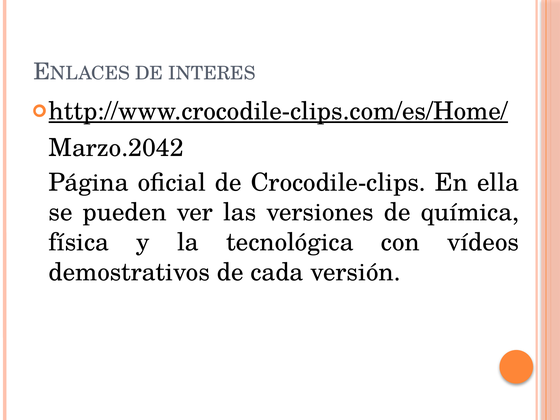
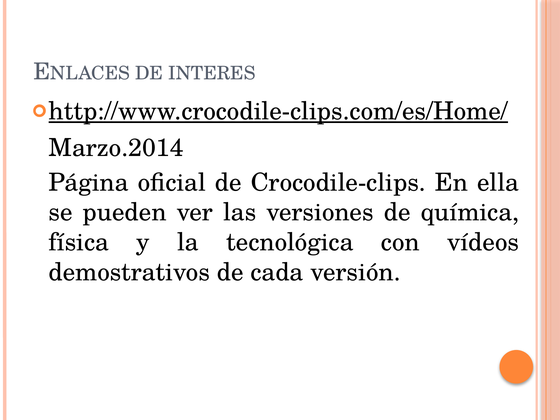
Marzo.2042: Marzo.2042 -> Marzo.2014
